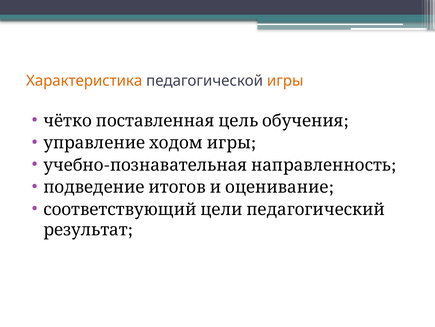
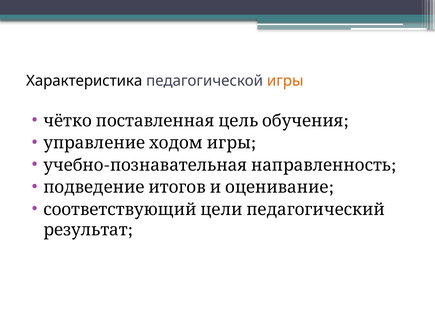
Характеристика colour: orange -> black
